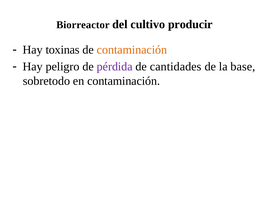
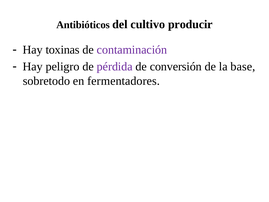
Biorreactor: Biorreactor -> Antibióticos
contaminación at (132, 50) colour: orange -> purple
cantidades: cantidades -> conversión
en contaminación: contaminación -> fermentadores
